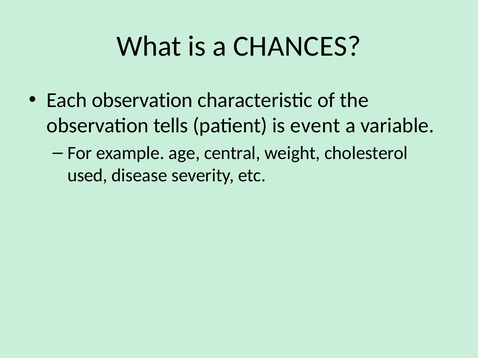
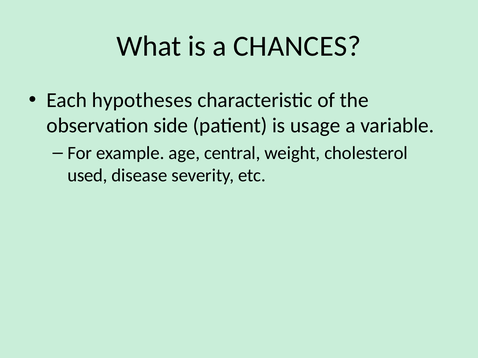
Each observation: observation -> hypotheses
tells: tells -> side
event: event -> usage
